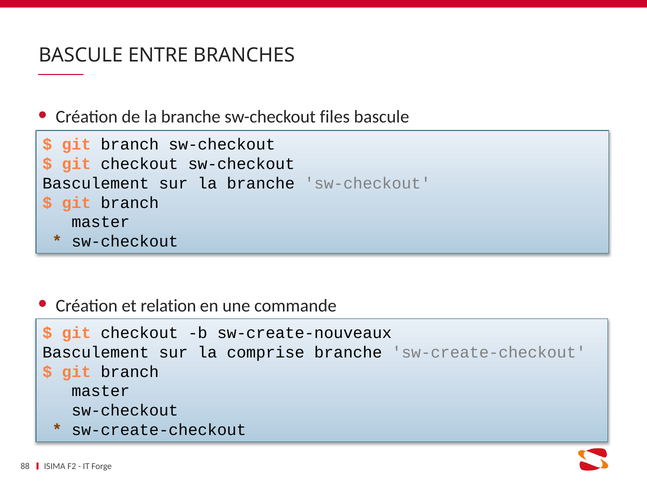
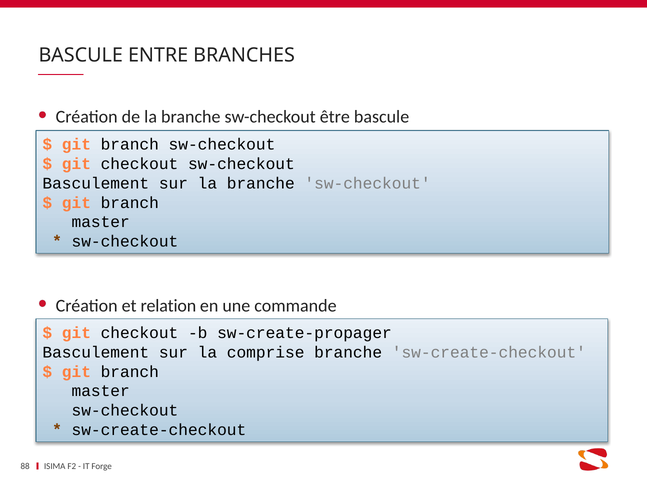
files: files -> être
sw-create-nouveaux: sw-create-nouveaux -> sw-create-propager
